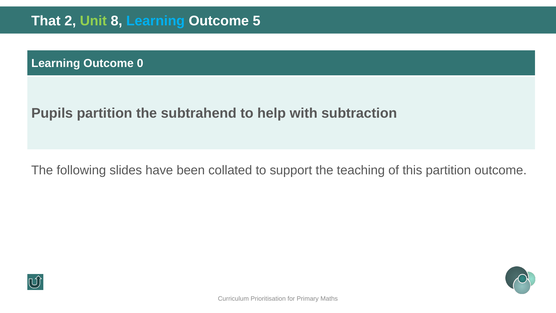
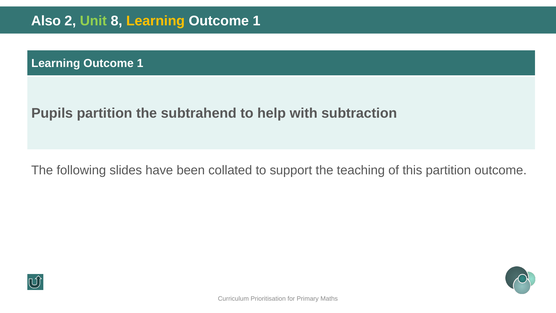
That: That -> Also
Learning at (155, 21) colour: light blue -> yellow
5 at (257, 21): 5 -> 1
0 at (140, 63): 0 -> 1
